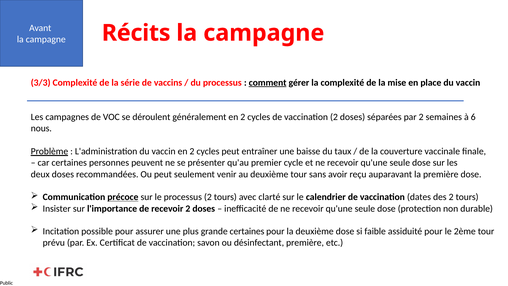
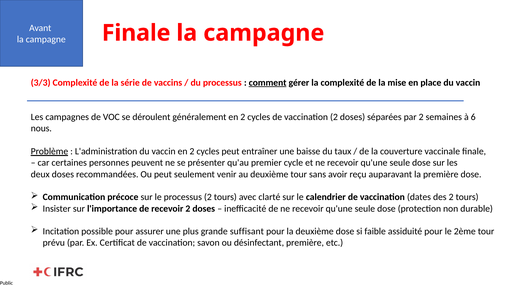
Récits at (136, 33): Récits -> Finale
précoce underline: present -> none
grande certaines: certaines -> suffisant
